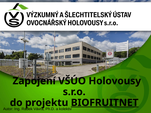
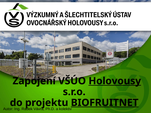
Holovousy underline: none -> present
